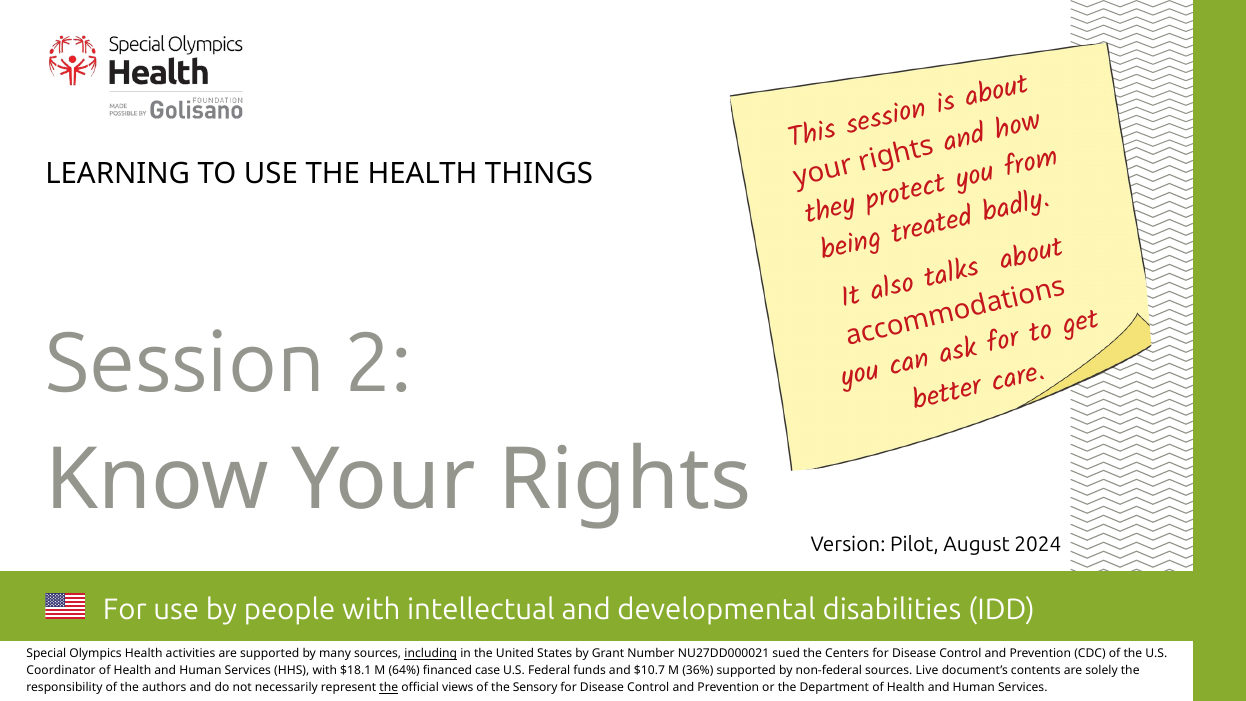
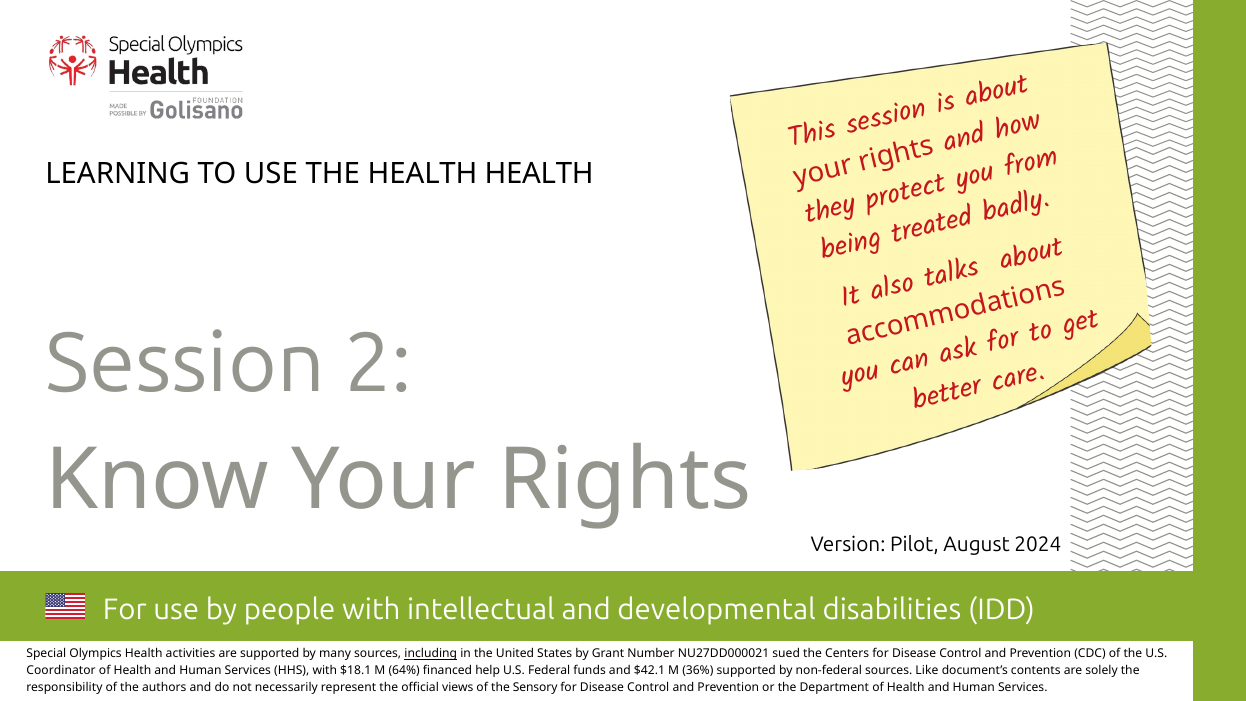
HEALTH THINGS: THINGS -> HEALTH
case: case -> help
$10.7: $10.7 -> $42.1
Live: Live -> Like
the at (389, 688) underline: present -> none
